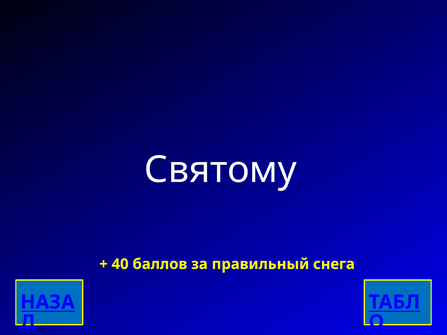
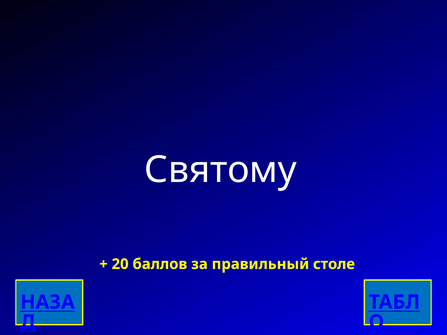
40: 40 -> 20
снега: снега -> столе
